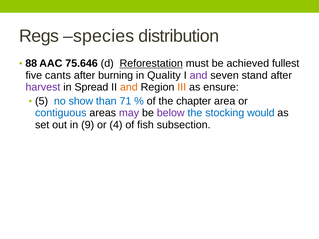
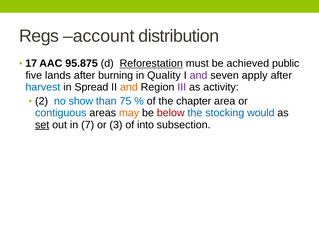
species: species -> account
88: 88 -> 17
75.646: 75.646 -> 95.875
fullest: fullest -> public
cants: cants -> lands
stand: stand -> apply
harvest colour: purple -> blue
III colour: orange -> purple
ensure: ensure -> activity
5: 5 -> 2
71: 71 -> 75
may colour: purple -> orange
below colour: purple -> red
set underline: none -> present
9: 9 -> 7
4: 4 -> 3
fish: fish -> into
